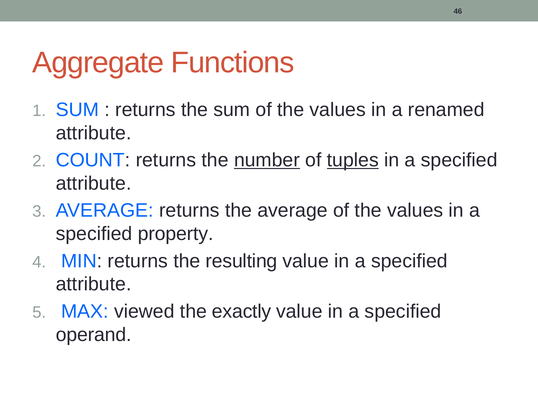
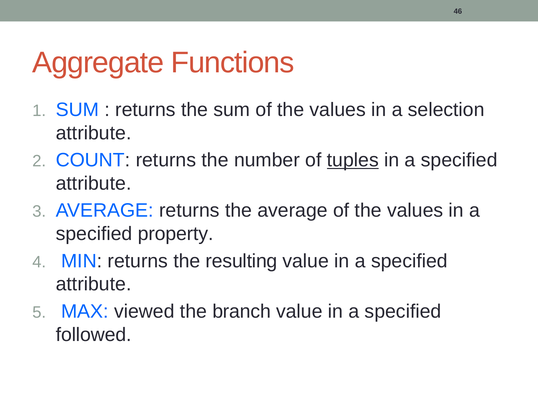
renamed: renamed -> selection
number underline: present -> none
exactly: exactly -> branch
operand: operand -> followed
